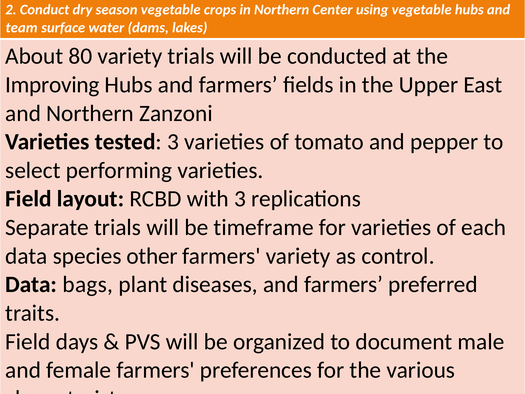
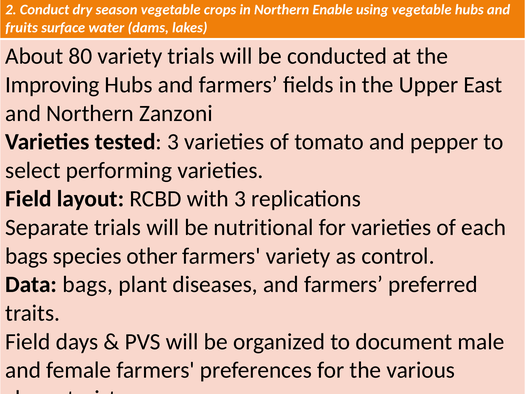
Center: Center -> Enable
team: team -> fruits
timeframe: timeframe -> nutritional
data at (26, 256): data -> bags
